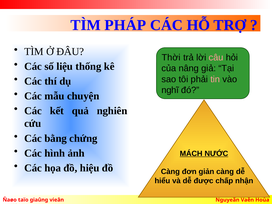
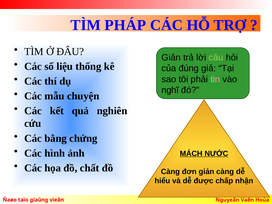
Thời at (171, 58): Thời -> Giản
câu colour: pink -> light green
nâng: nâng -> đúng
hiệu: hiệu -> chất
